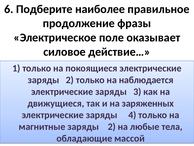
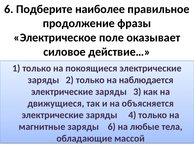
заряженных: заряженных -> объясняется
магнитные заряды 2: 2 -> 6
